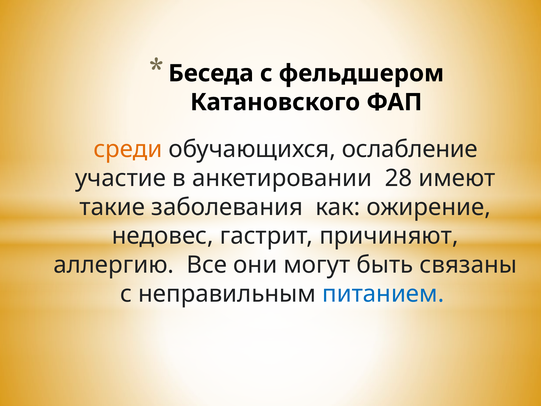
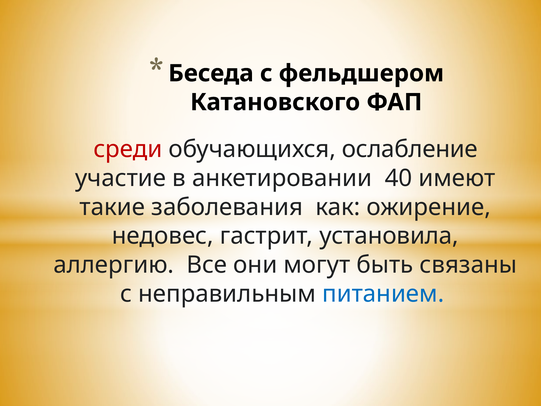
среди colour: orange -> red
28: 28 -> 40
причиняют: причиняют -> установила
